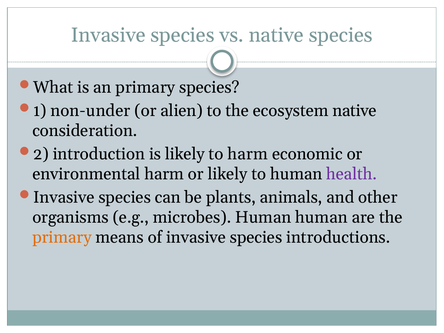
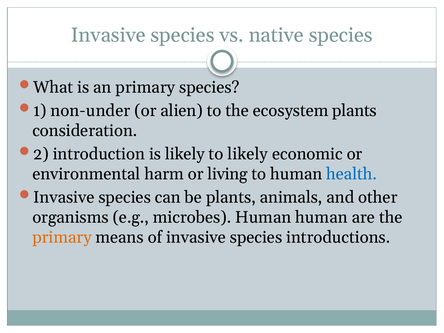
ecosystem native: native -> plants
to harm: harm -> likely
or likely: likely -> living
health colour: purple -> blue
